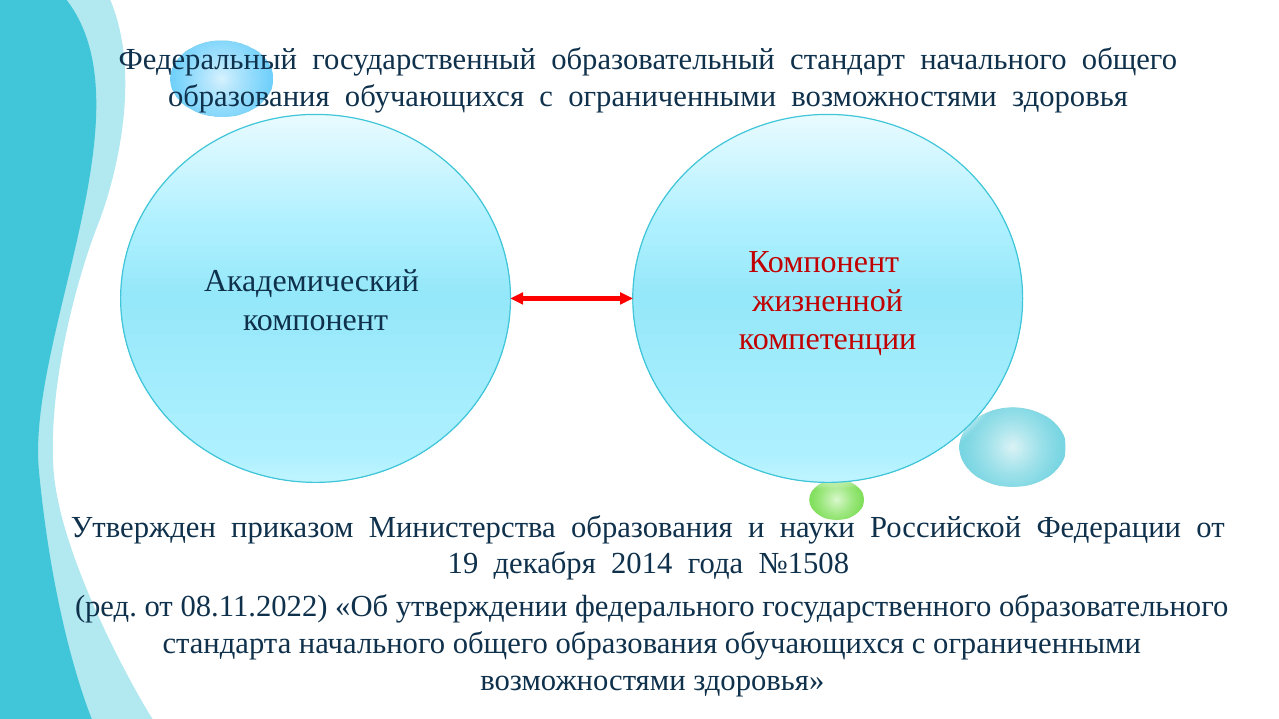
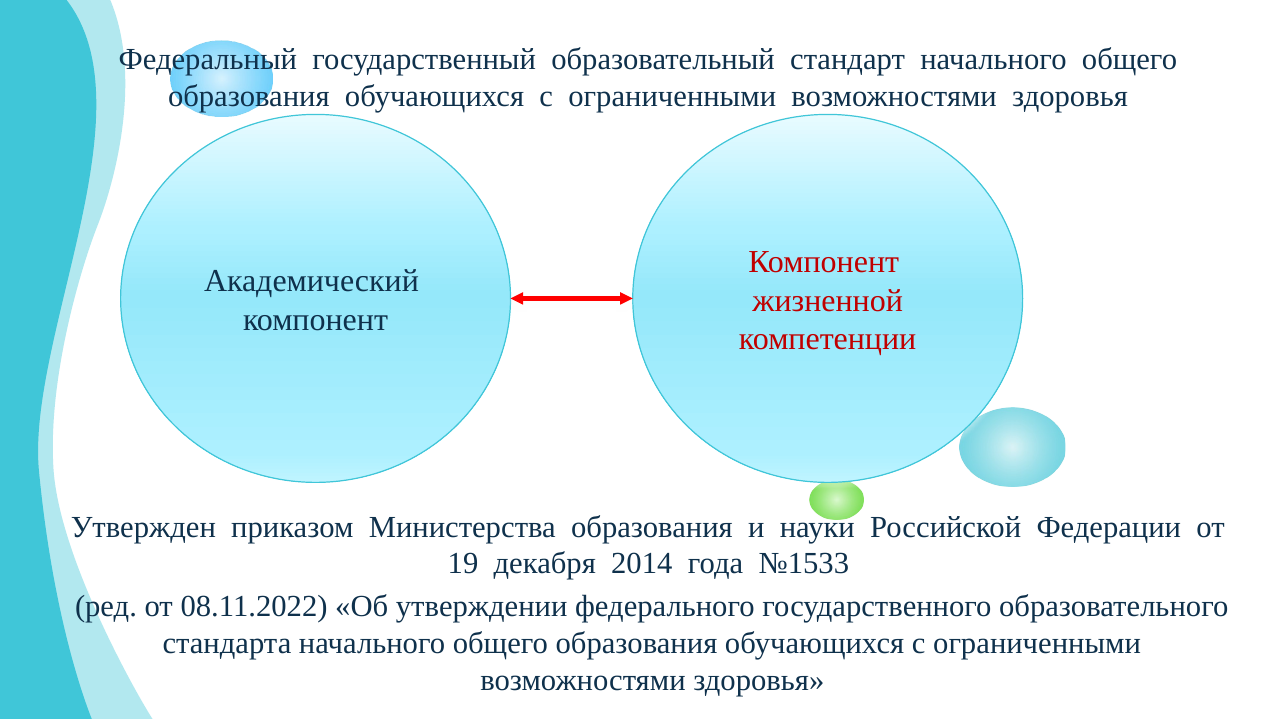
№1508: №1508 -> №1533
